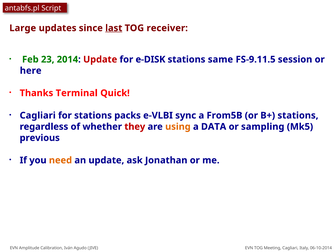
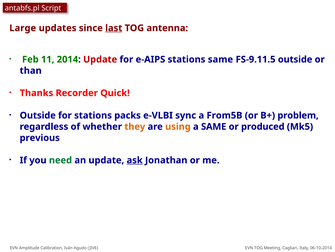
receiver: receiver -> antenna
23: 23 -> 11
e-DISK: e-DISK -> e-AIPS
FS-9.11.5 session: session -> outside
here: here -> than
Terminal: Terminal -> Recorder
Cagliari at (38, 115): Cagliari -> Outside
B+ stations: stations -> problem
they colour: red -> orange
a DATA: DATA -> SAME
sampling: sampling -> produced
need colour: orange -> green
ask underline: none -> present
